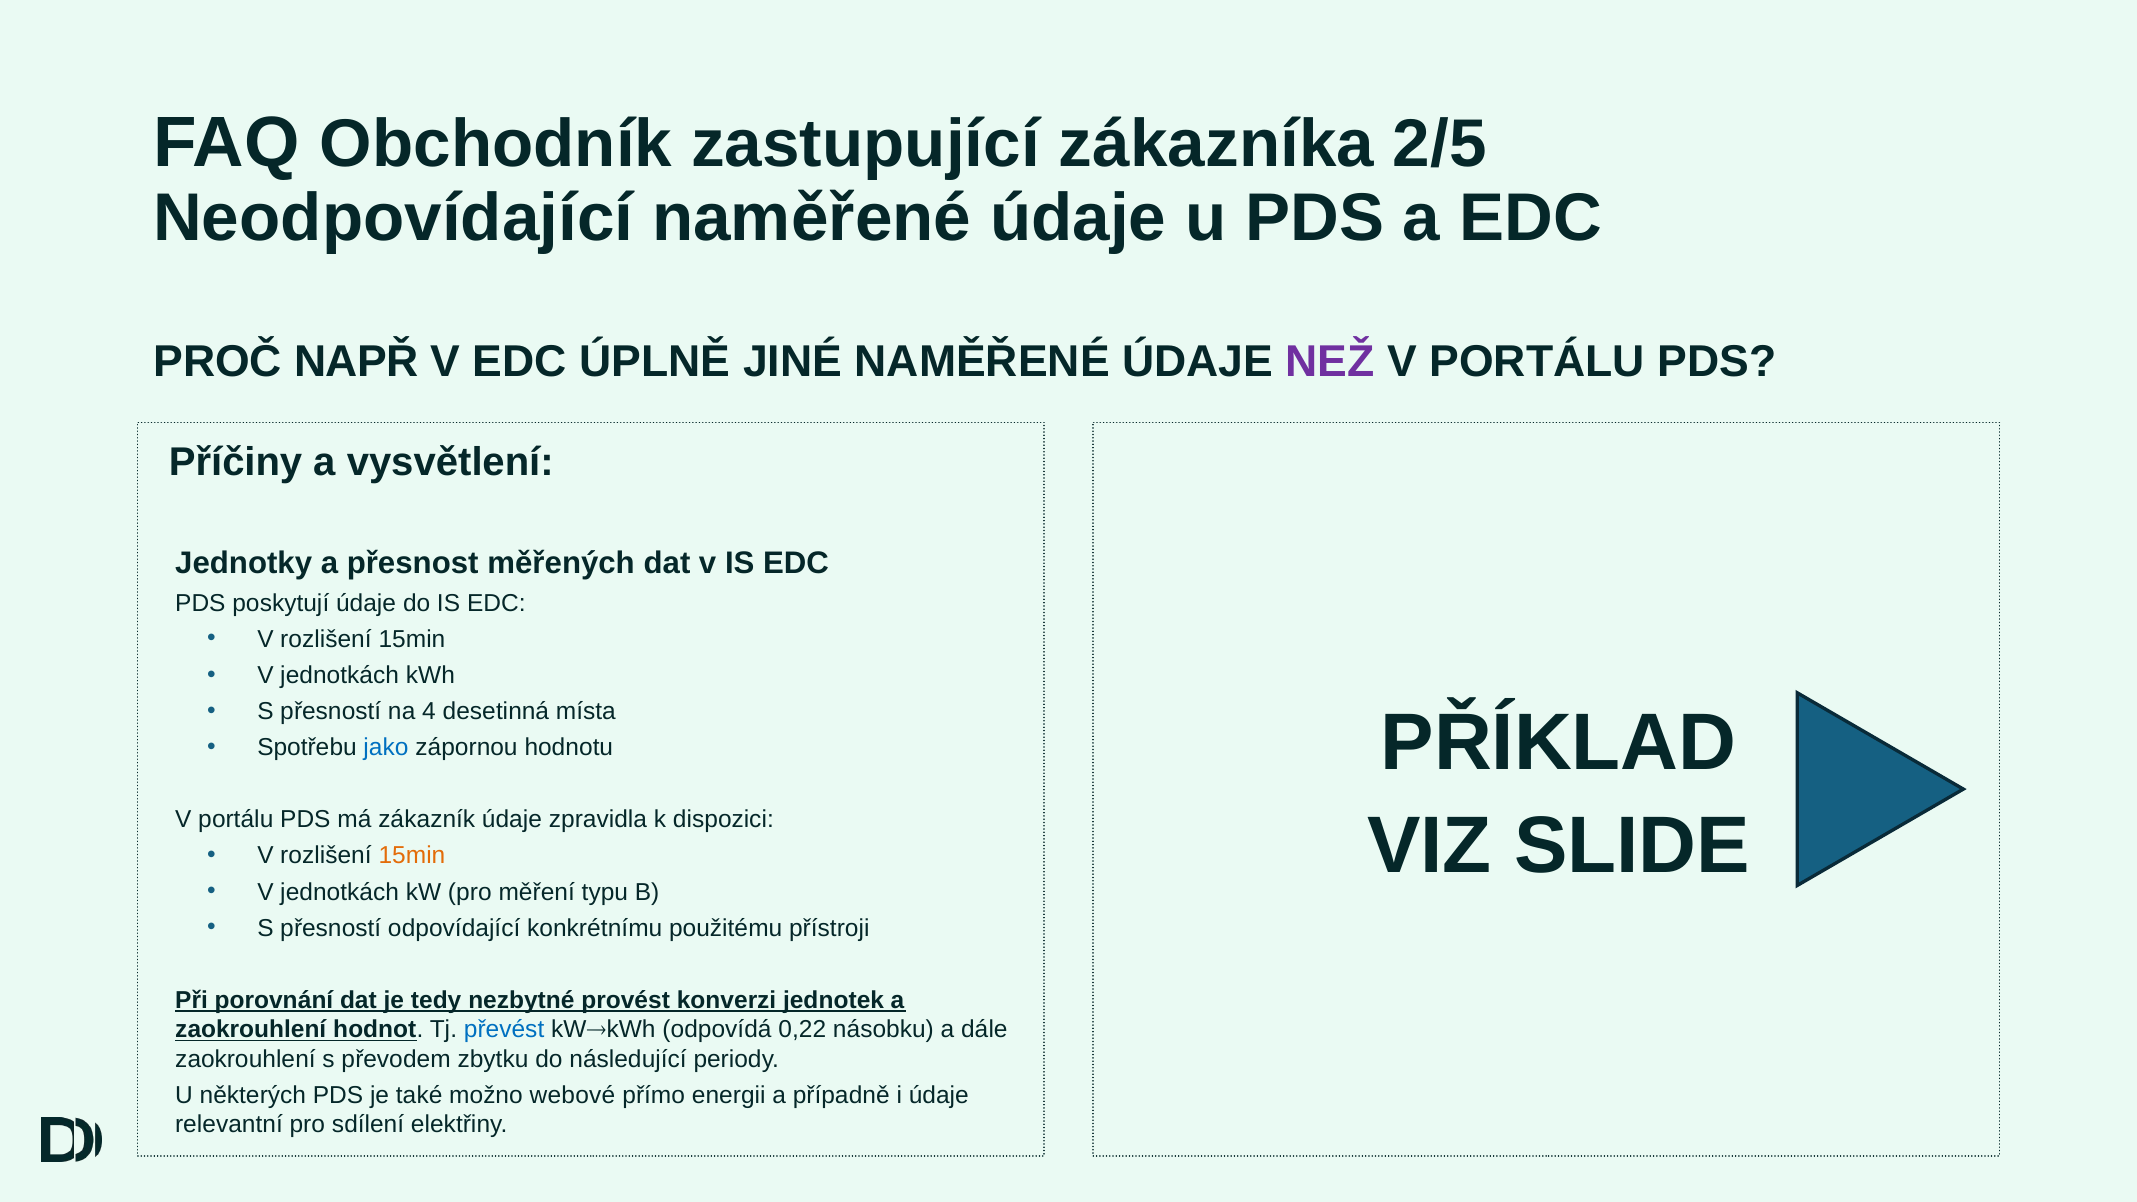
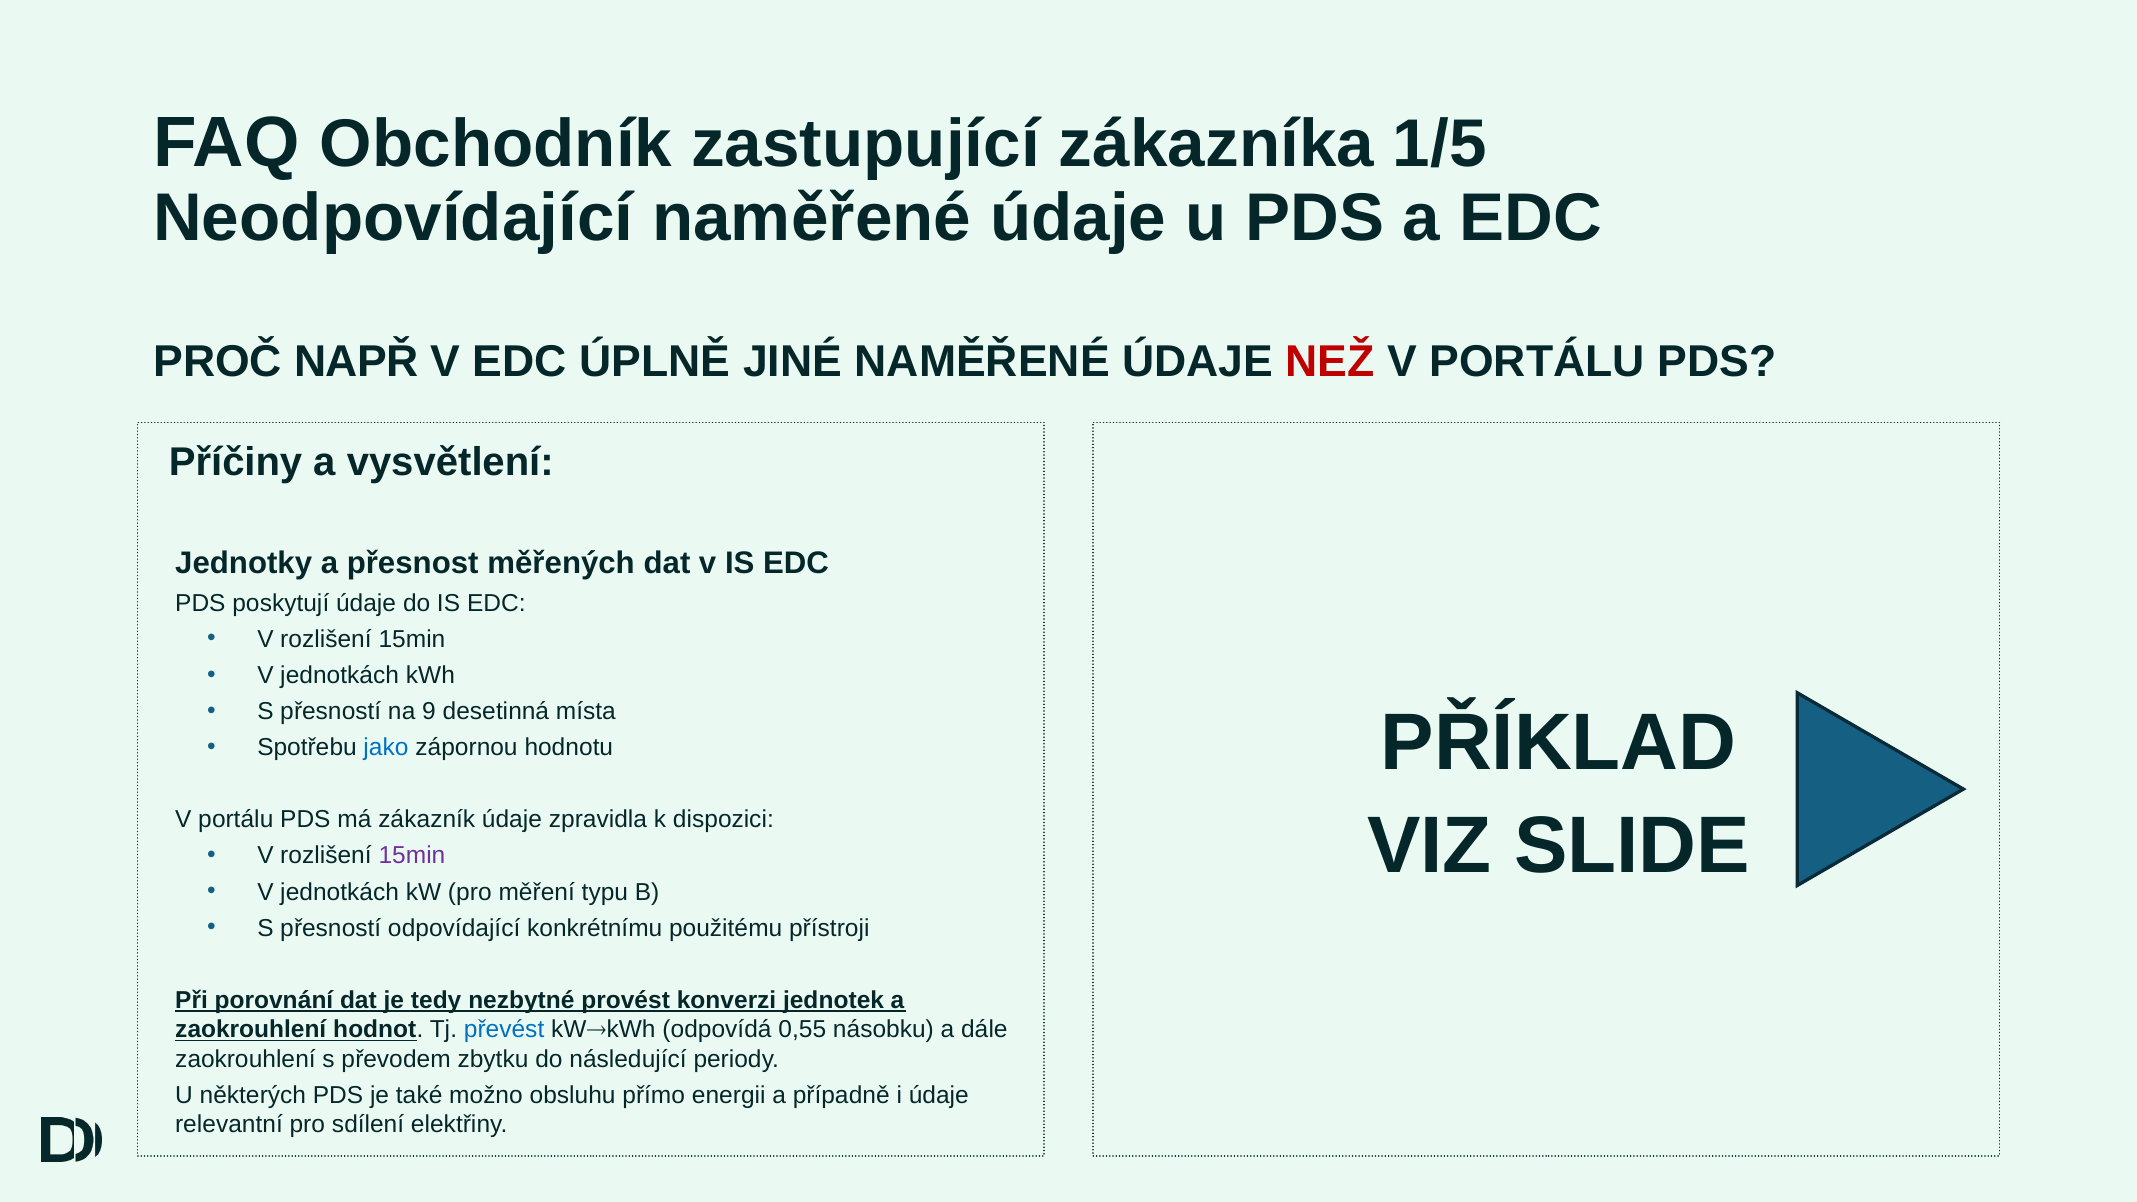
2/5: 2/5 -> 1/5
NEŽ colour: purple -> red
4: 4 -> 9
15min at (412, 856) colour: orange -> purple
0,22: 0,22 -> 0,55
webové: webové -> obsluhu
